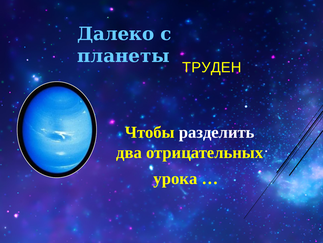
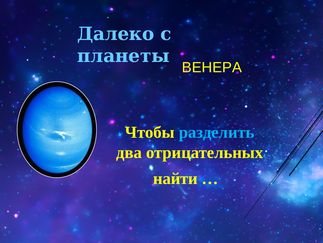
ТРУДЕН: ТРУДЕН -> ВЕНЕРА
разделить colour: white -> light blue
урока: урока -> найти
